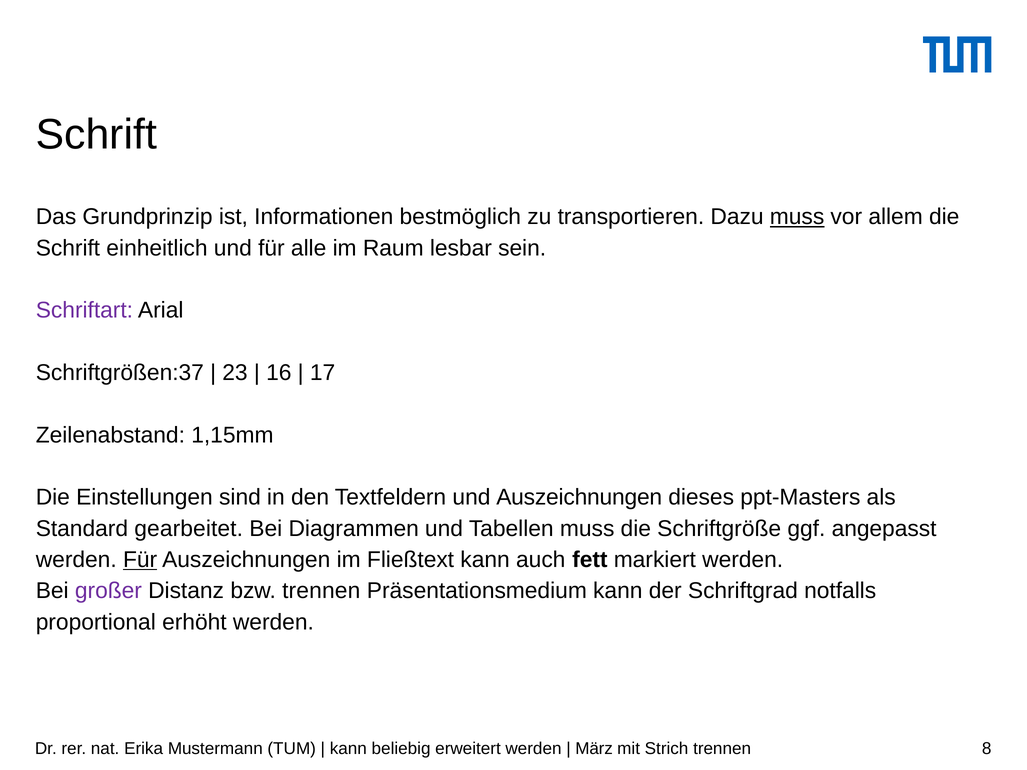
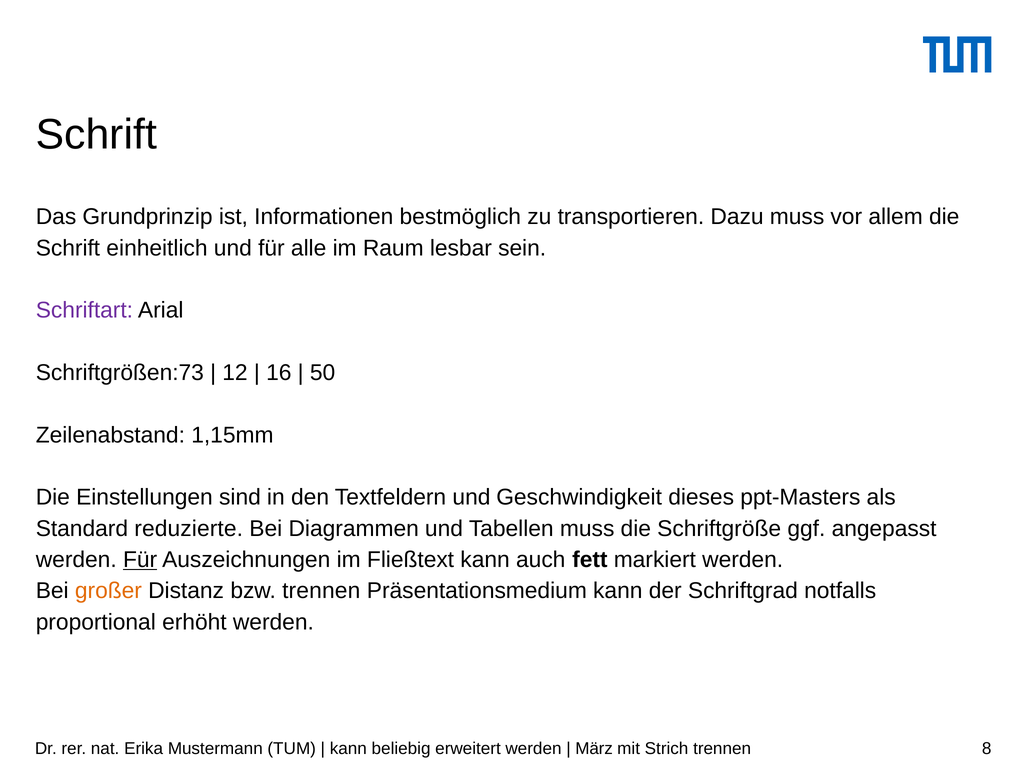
muss at (797, 217) underline: present -> none
Schriftgrößen:37: Schriftgrößen:37 -> Schriftgrößen:73
23: 23 -> 12
17: 17 -> 50
und Auszeichnungen: Auszeichnungen -> Geschwindigkeit
gearbeitet: gearbeitet -> reduzierte
großer colour: purple -> orange
